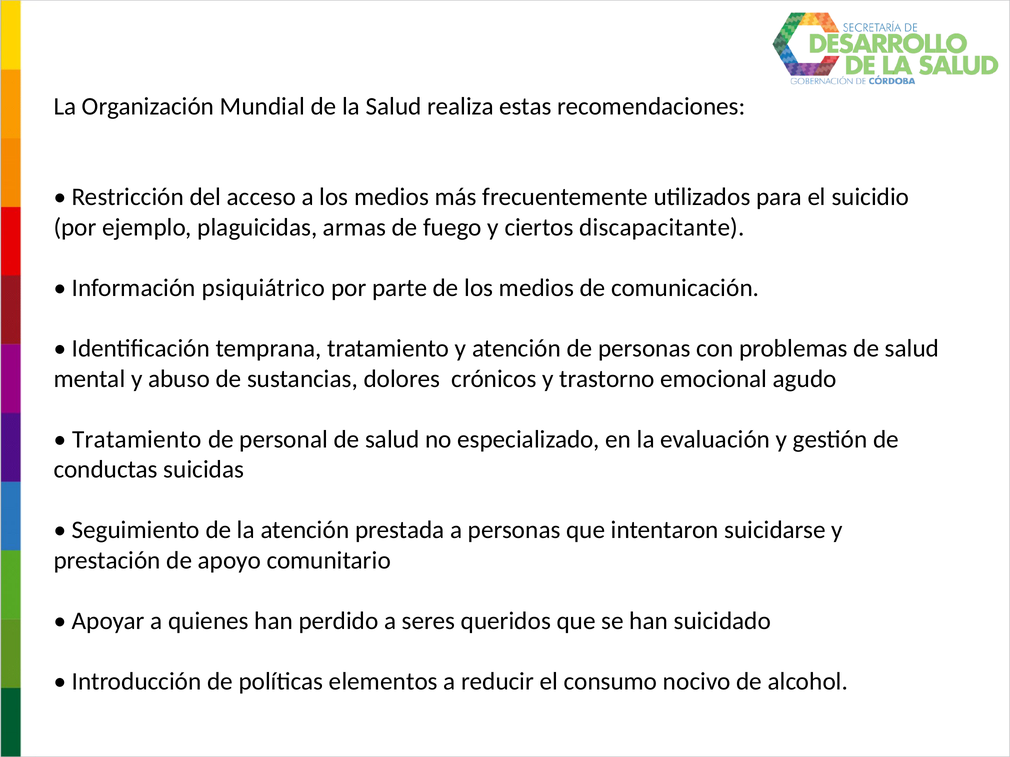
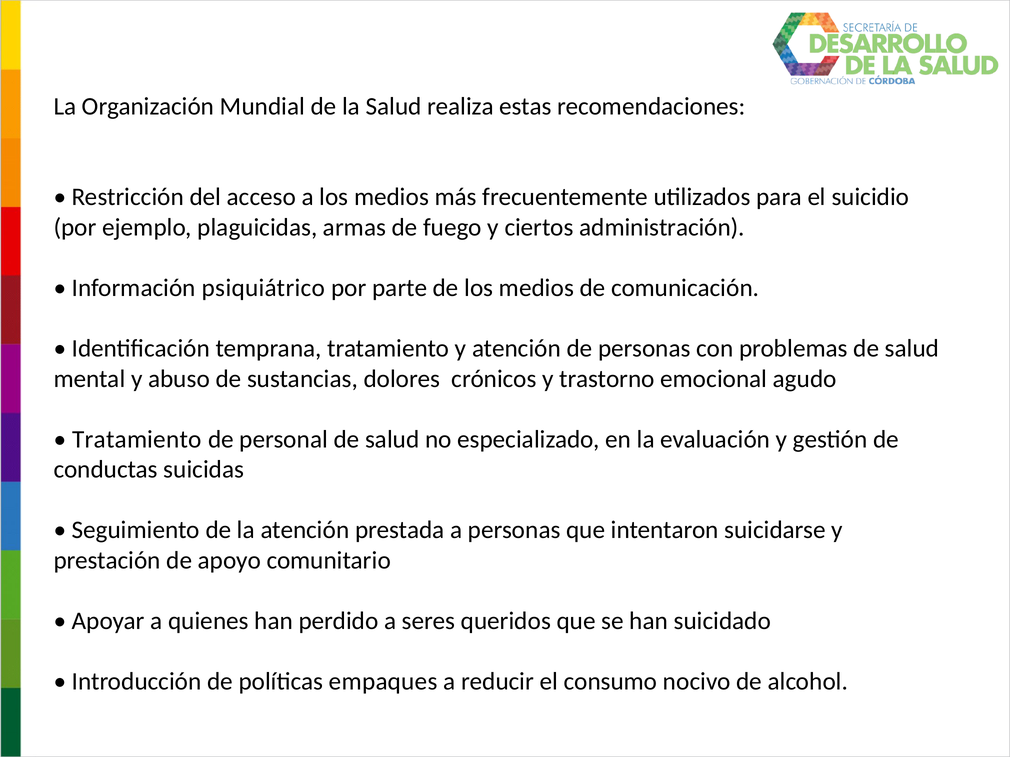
discapacitante: discapacitante -> administración
elementos: elementos -> empaques
